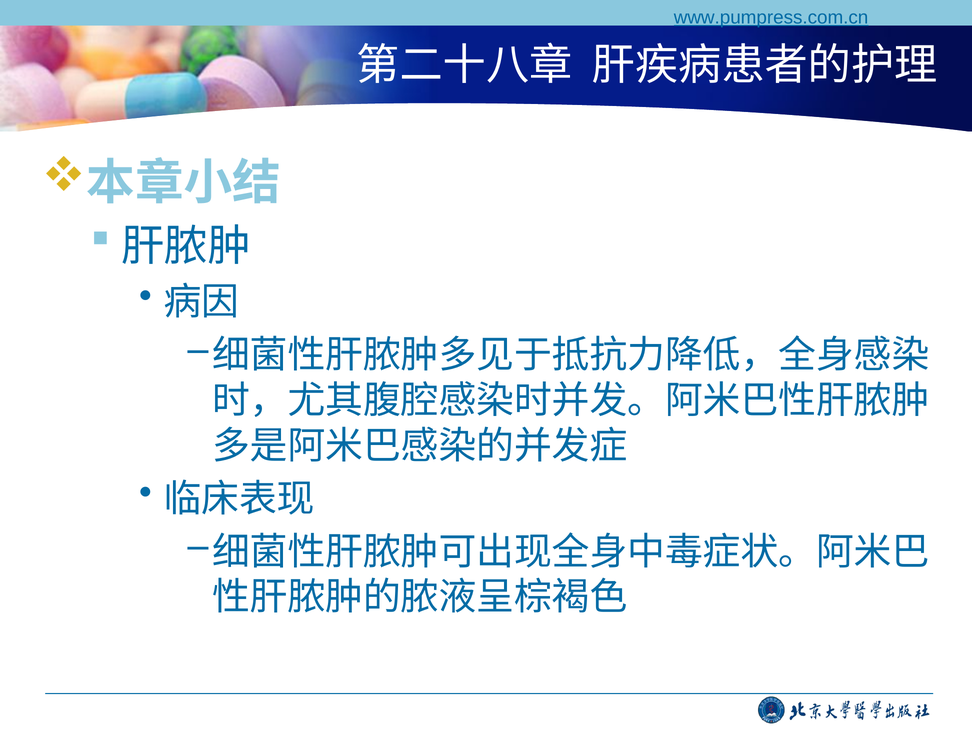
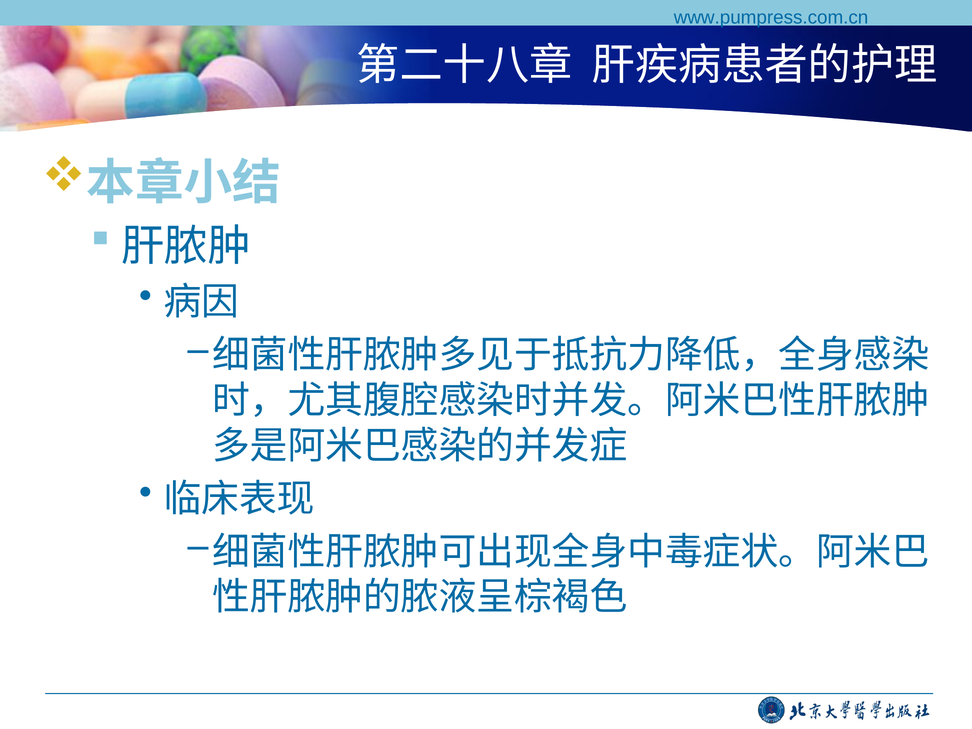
www.pumpress.com.cn underline: present -> none
